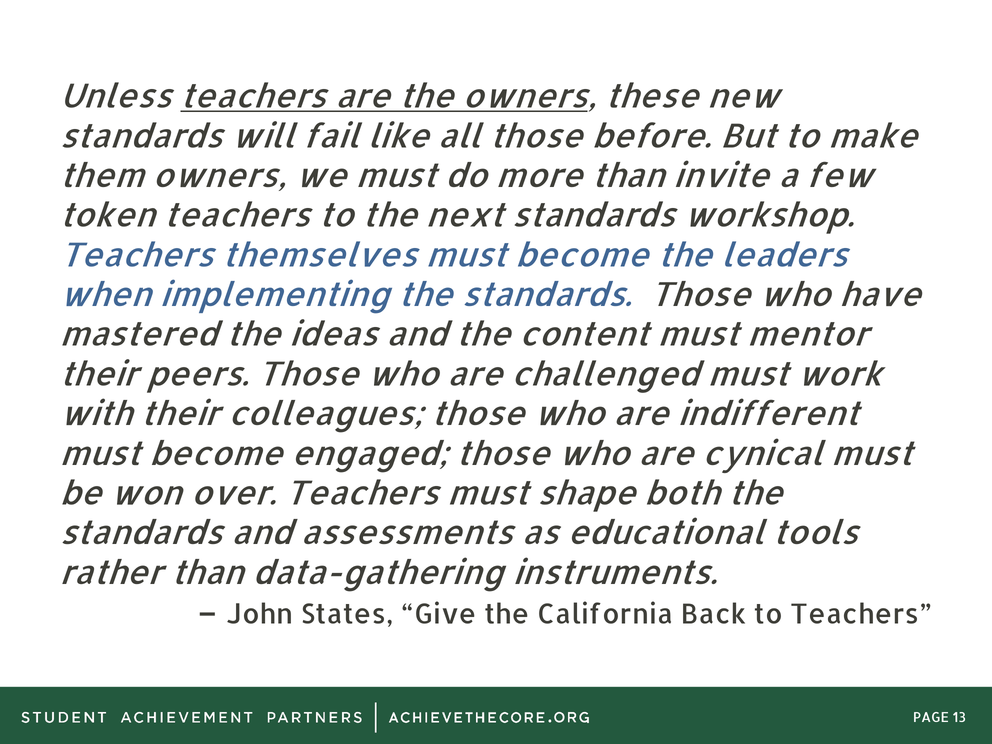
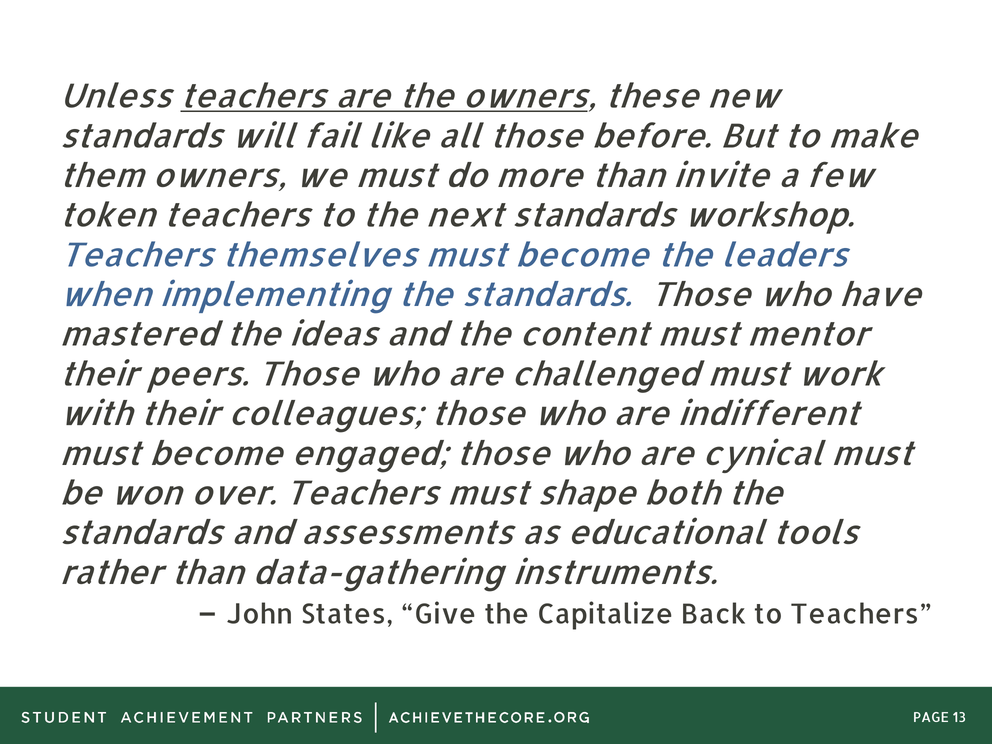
California: California -> Capitalize
